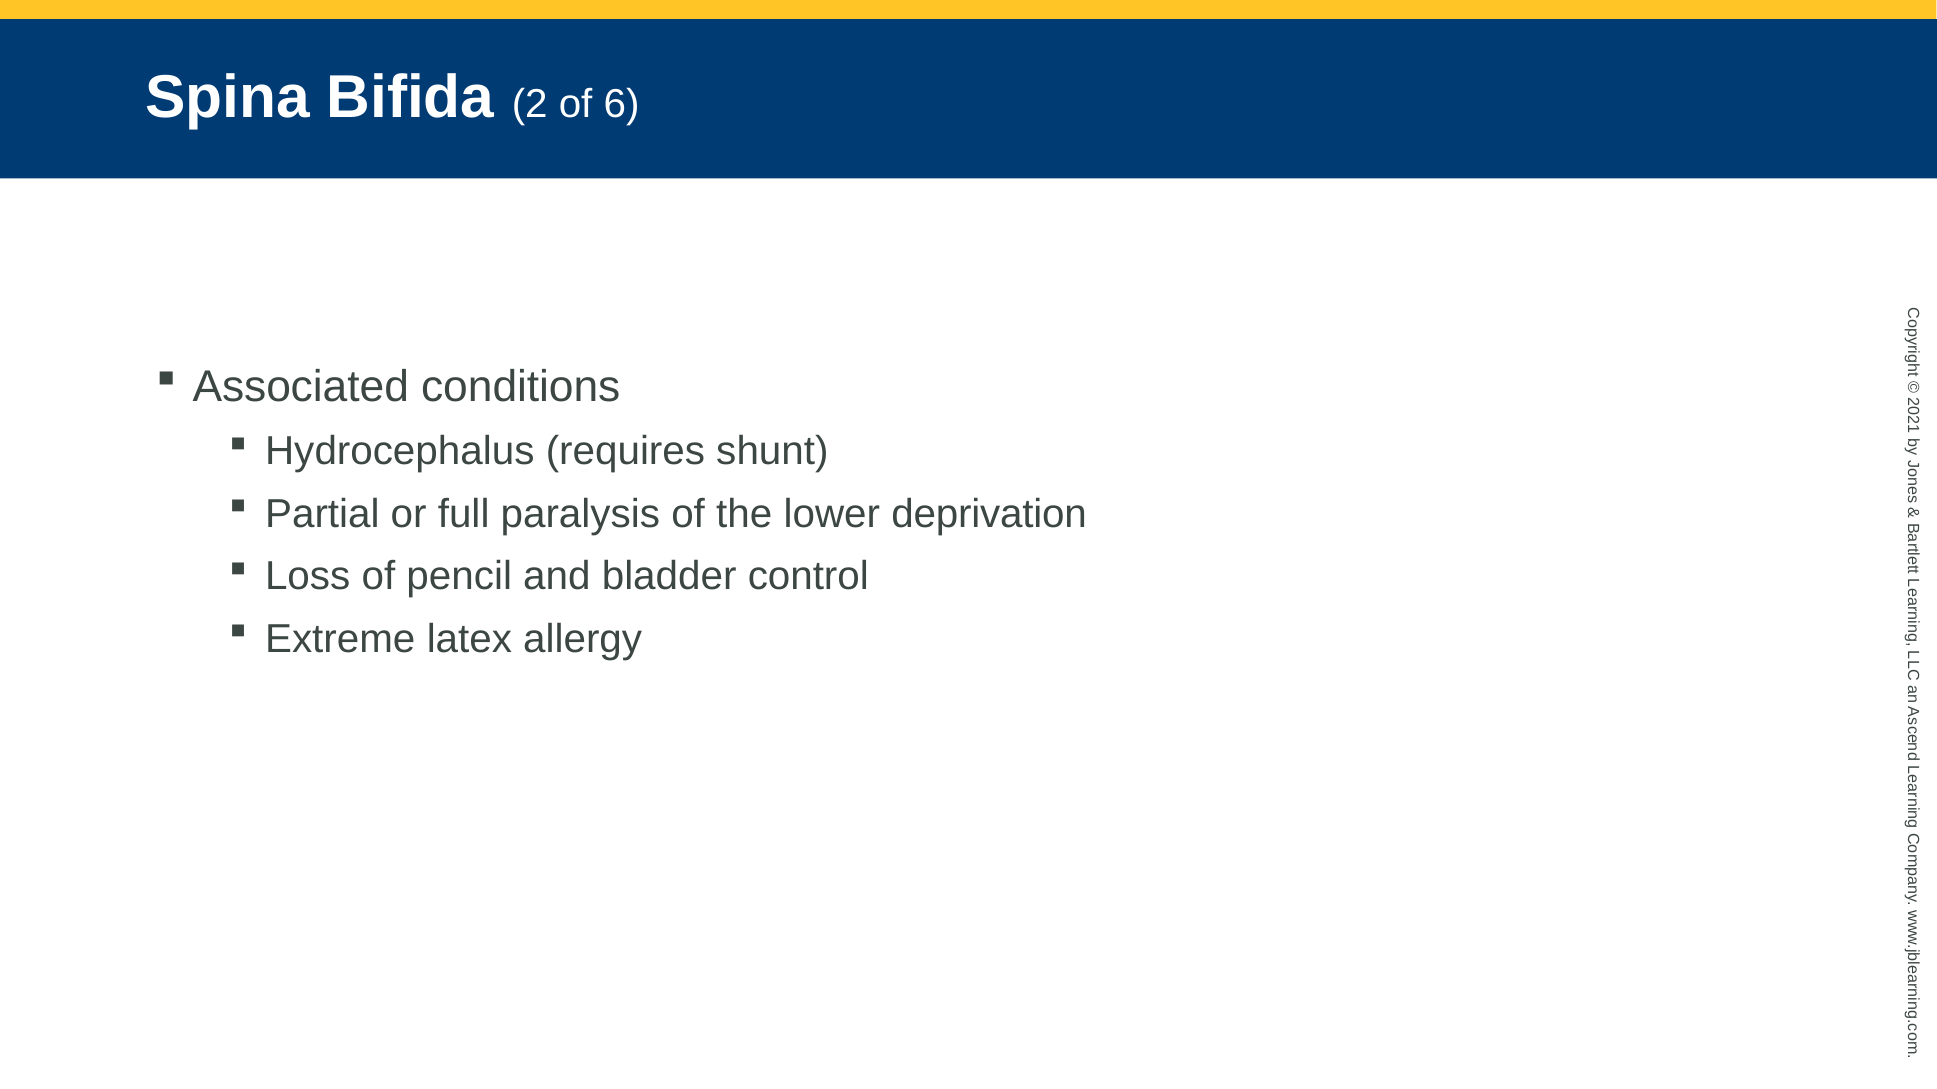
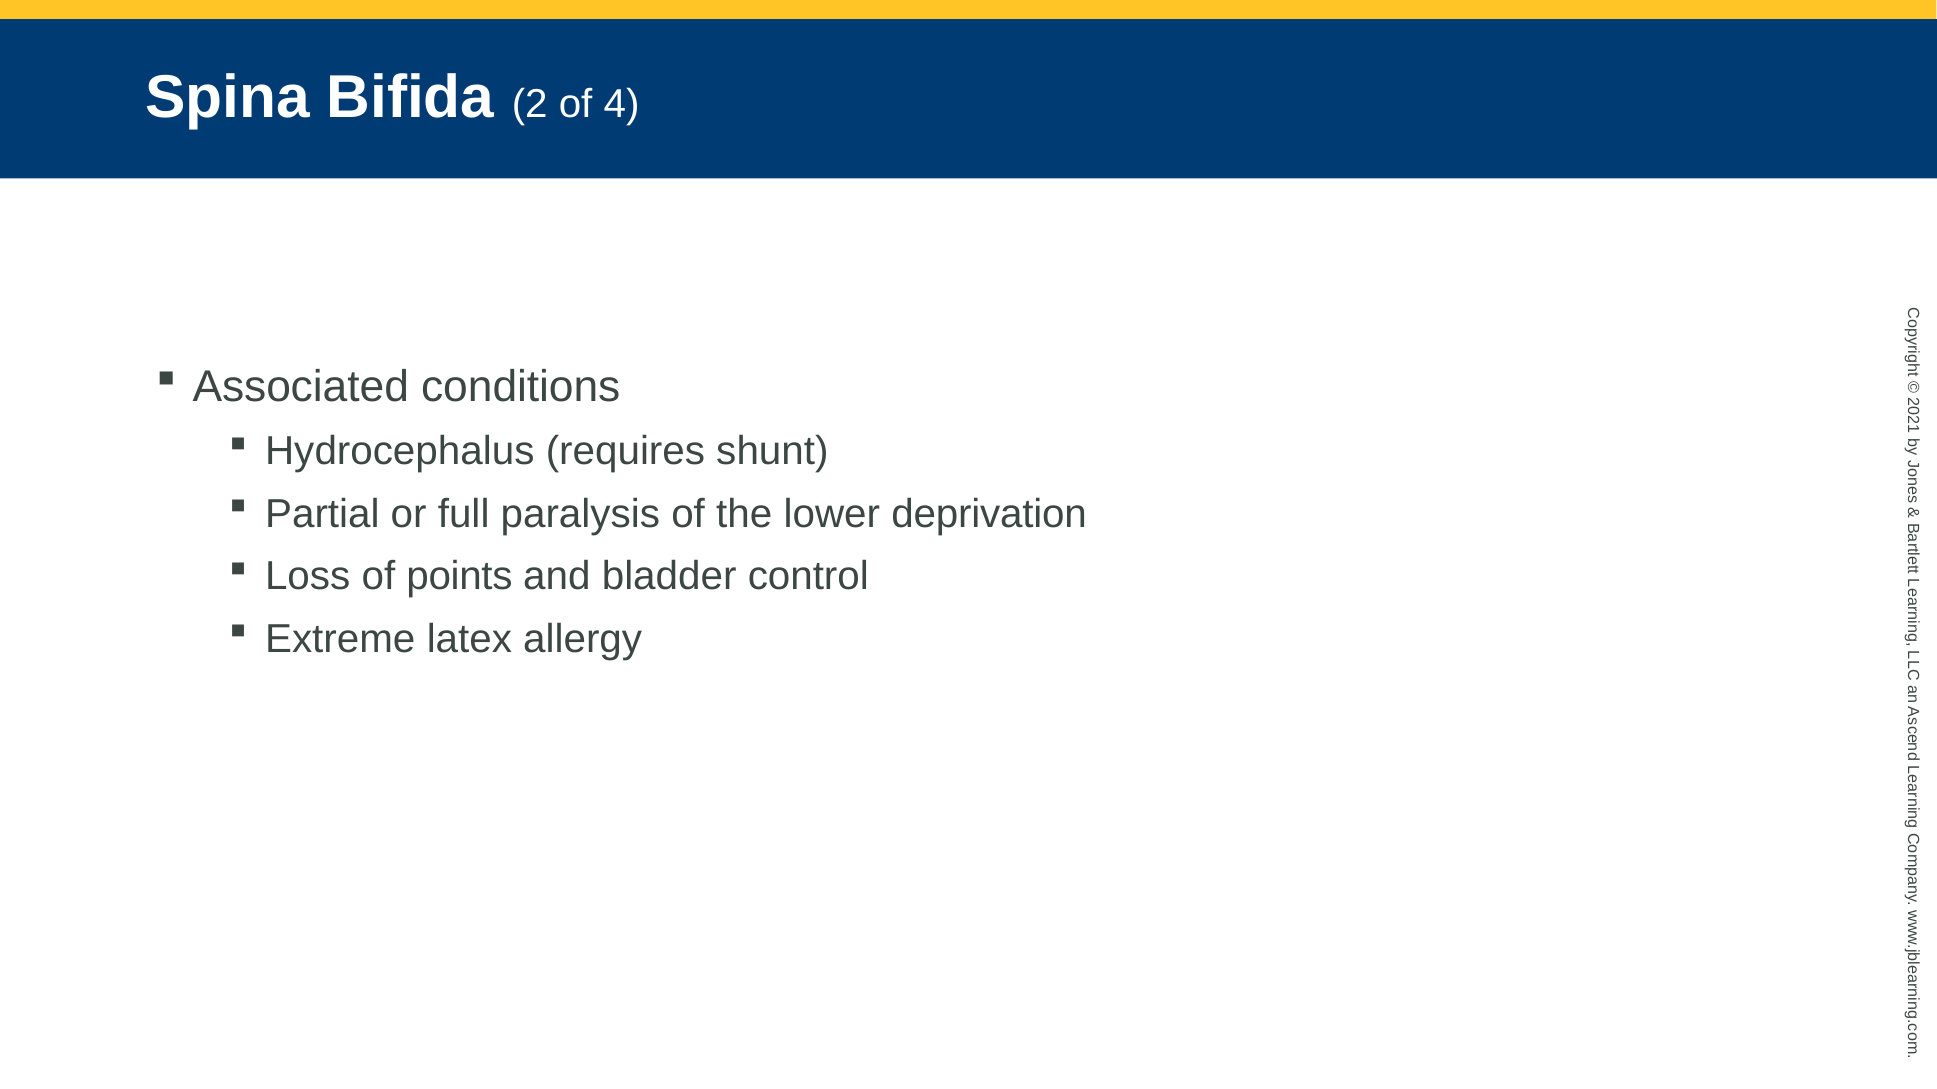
6: 6 -> 4
pencil: pencil -> points
